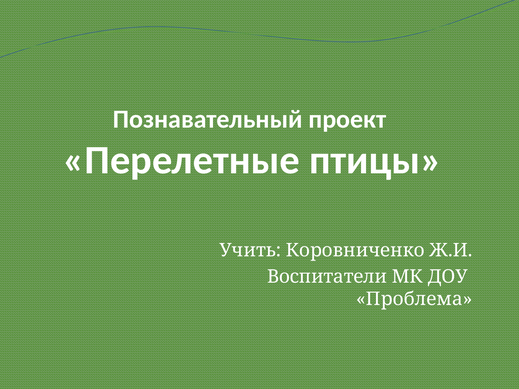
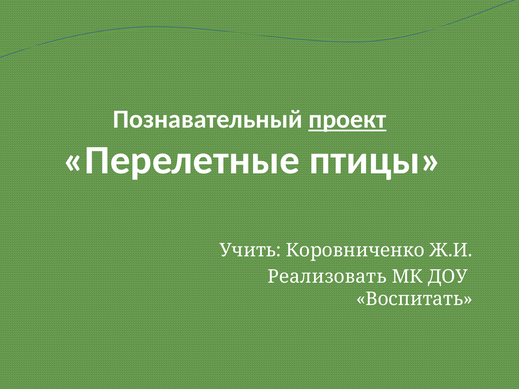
проект underline: none -> present
Воспитатели: Воспитатели -> Реализовать
Проблема: Проблема -> Воспитать
